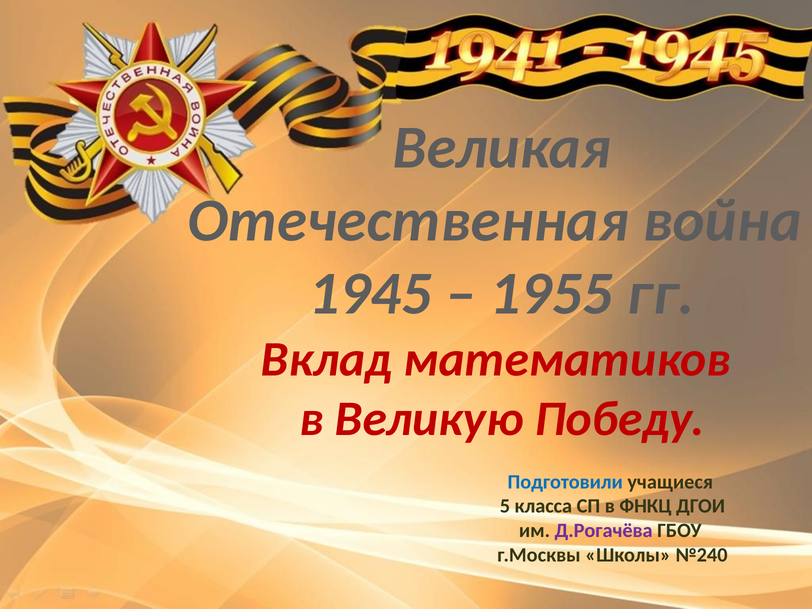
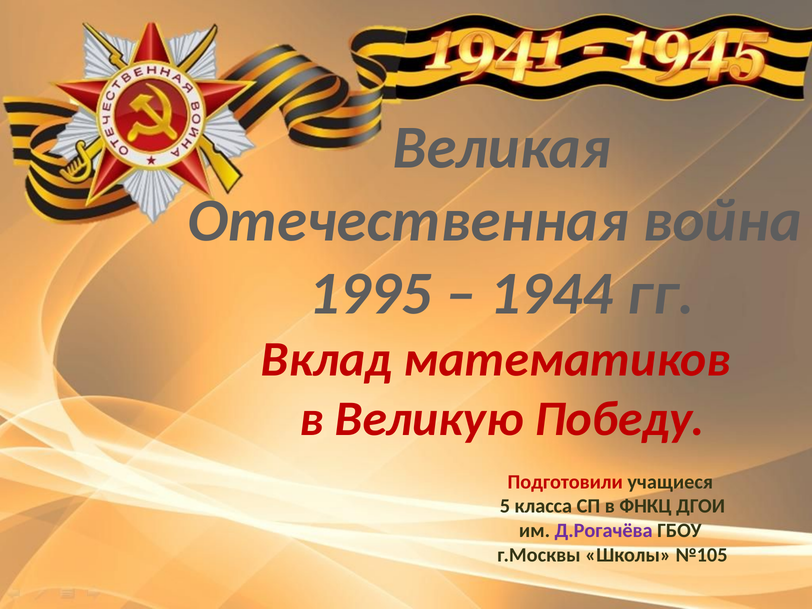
1945: 1945 -> 1995
1955: 1955 -> 1944
Подготовили colour: blue -> red
№240: №240 -> №105
